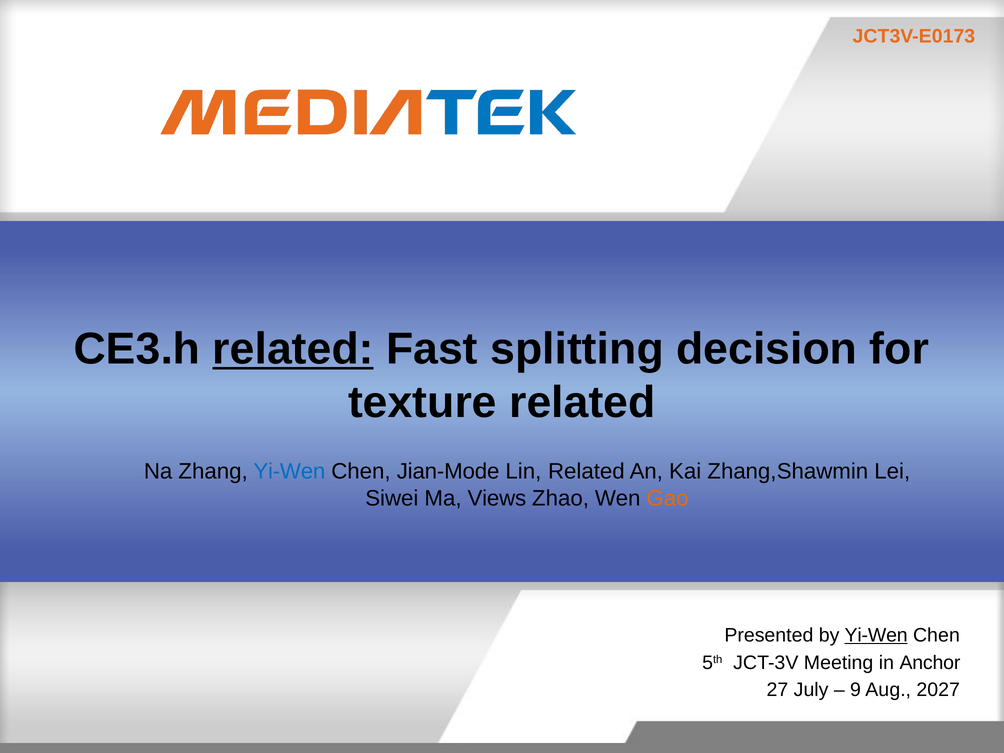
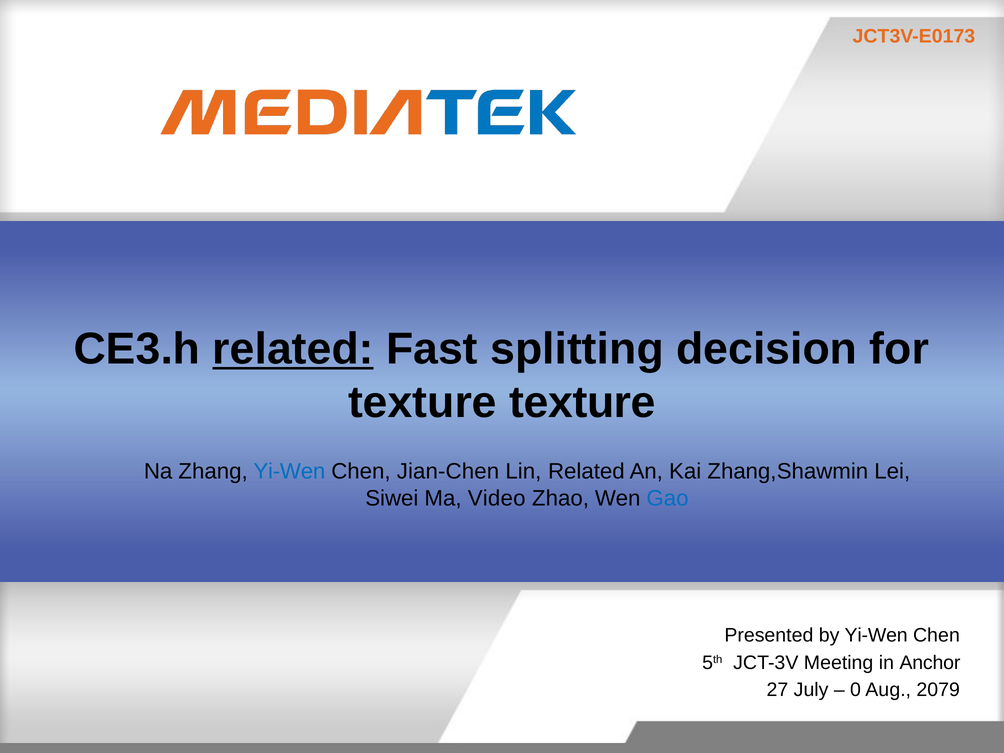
texture related: related -> texture
Jian-Mode: Jian-Mode -> Jian-Chen
Views: Views -> Video
Gao colour: orange -> blue
Yi-Wen at (876, 635) underline: present -> none
9: 9 -> 0
2027: 2027 -> 2079
